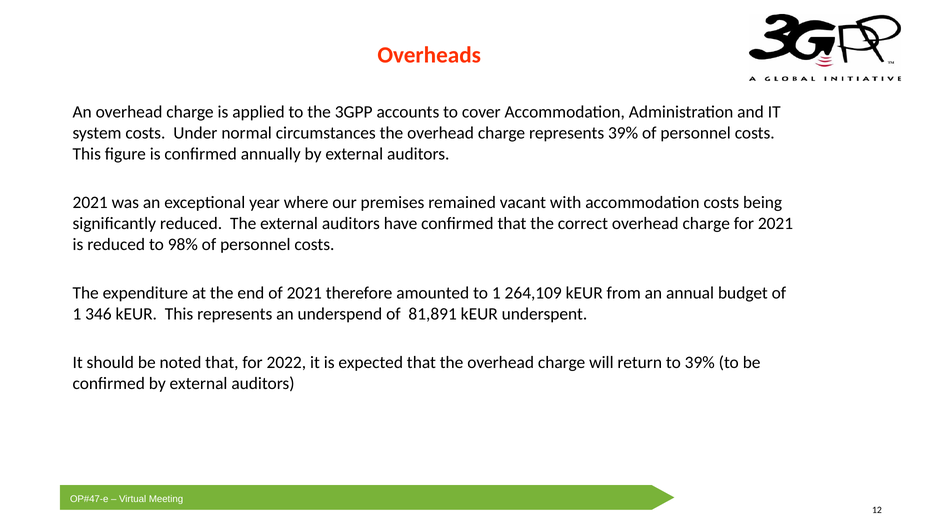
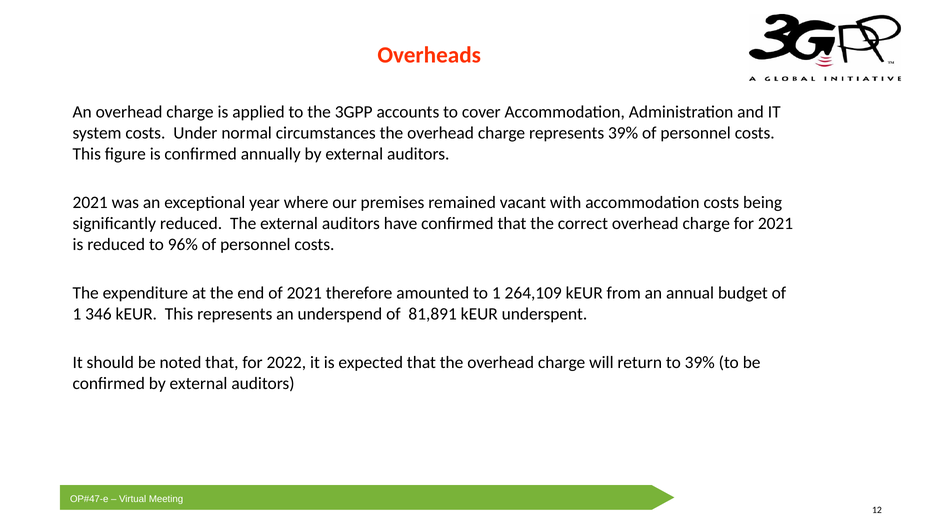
98%: 98% -> 96%
